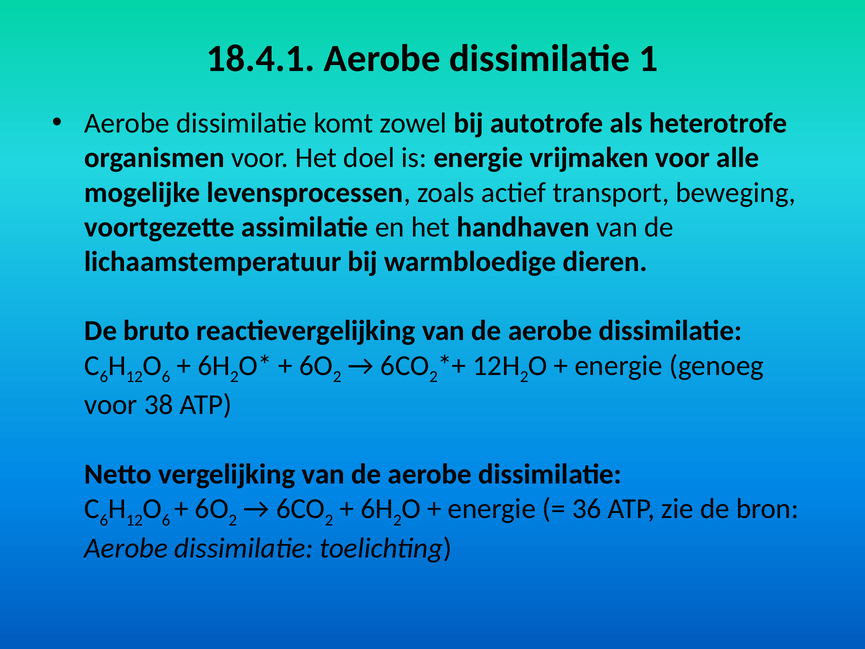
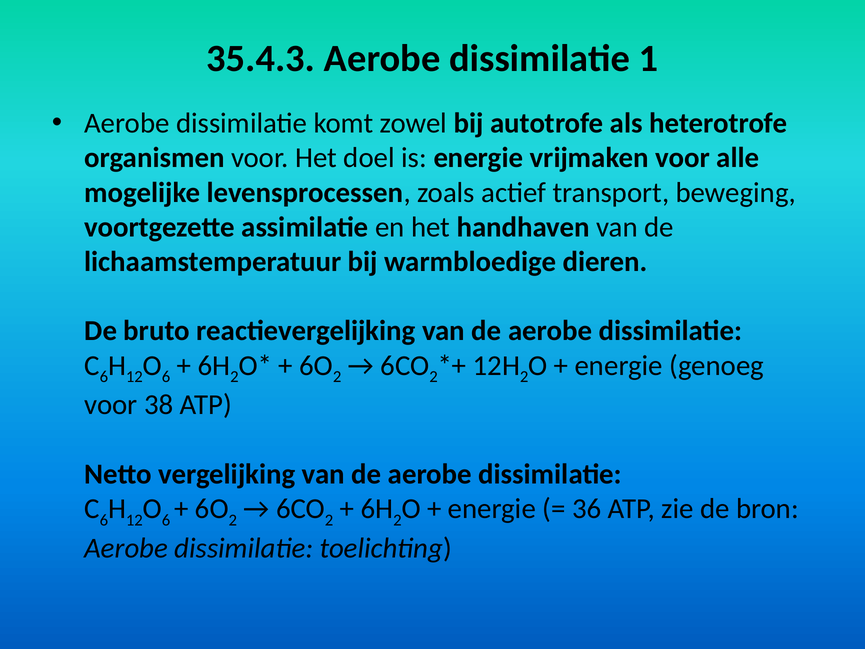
18.4.1: 18.4.1 -> 35.4.3
